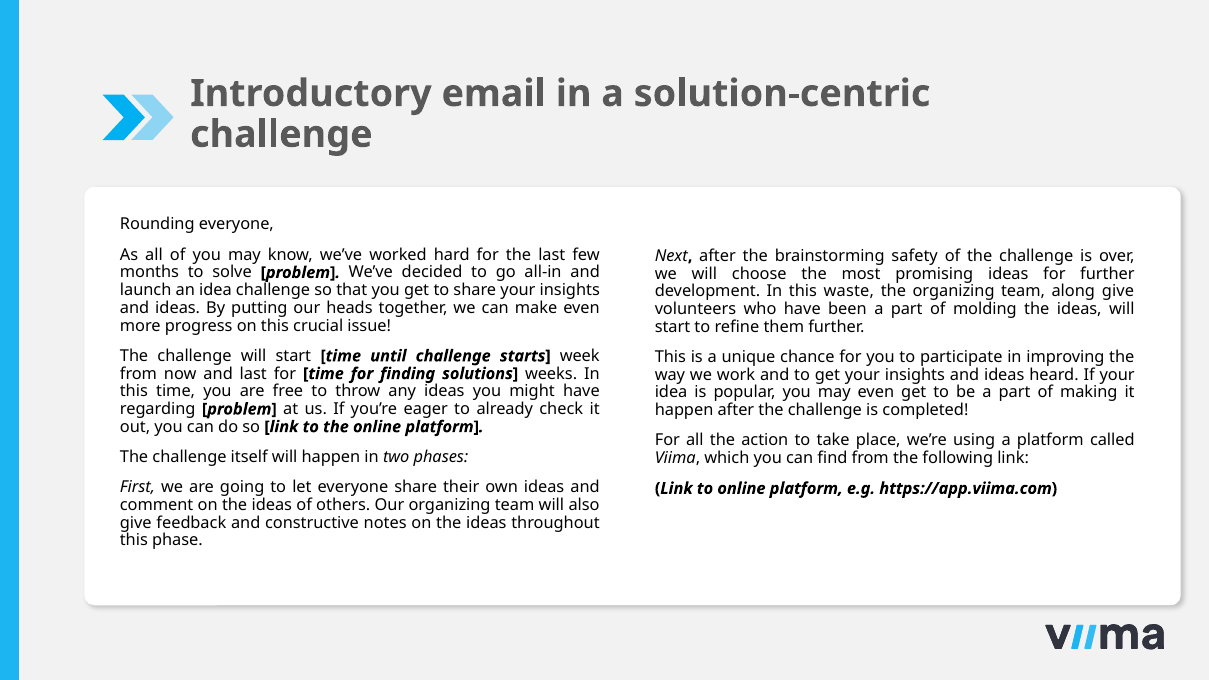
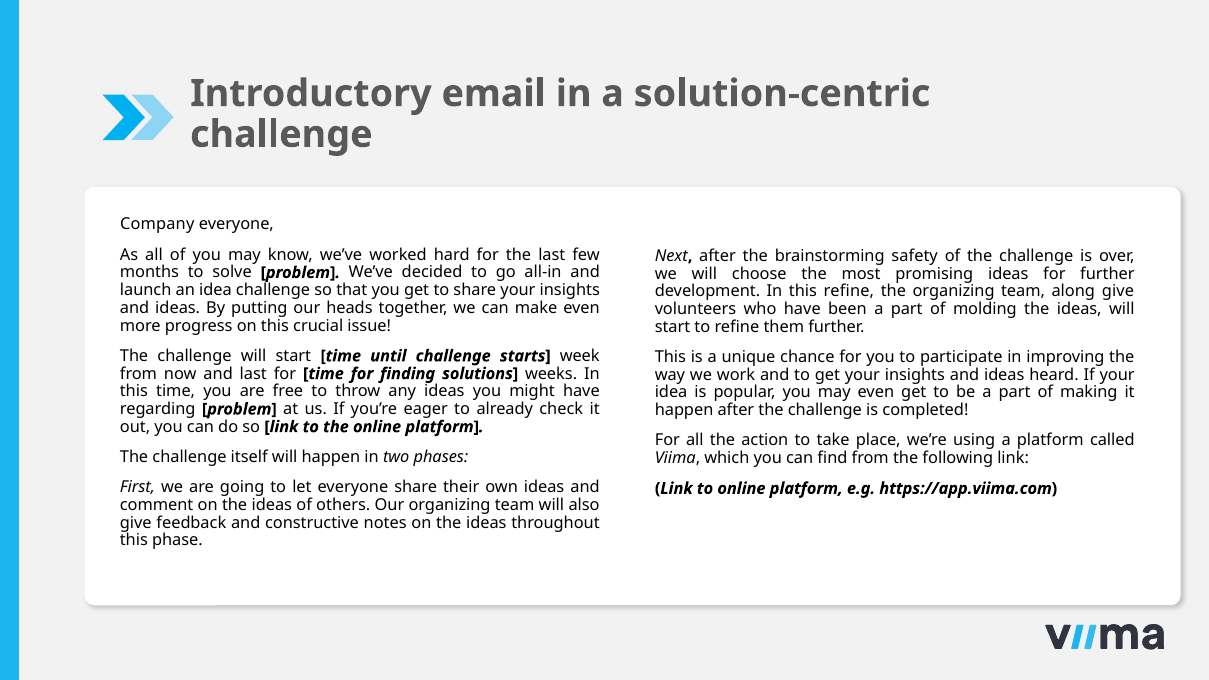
Rounding: Rounding -> Company
this waste: waste -> refine
